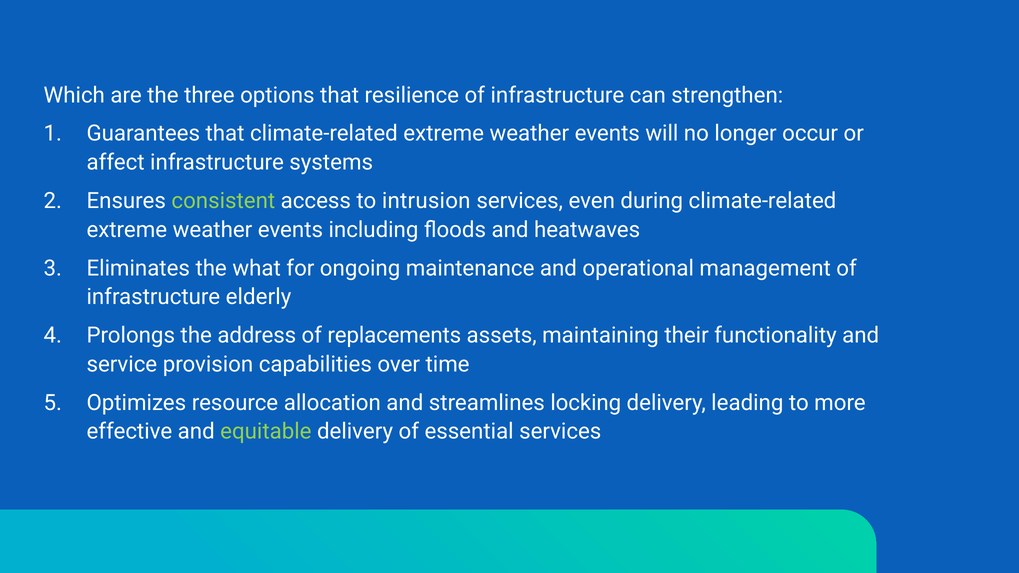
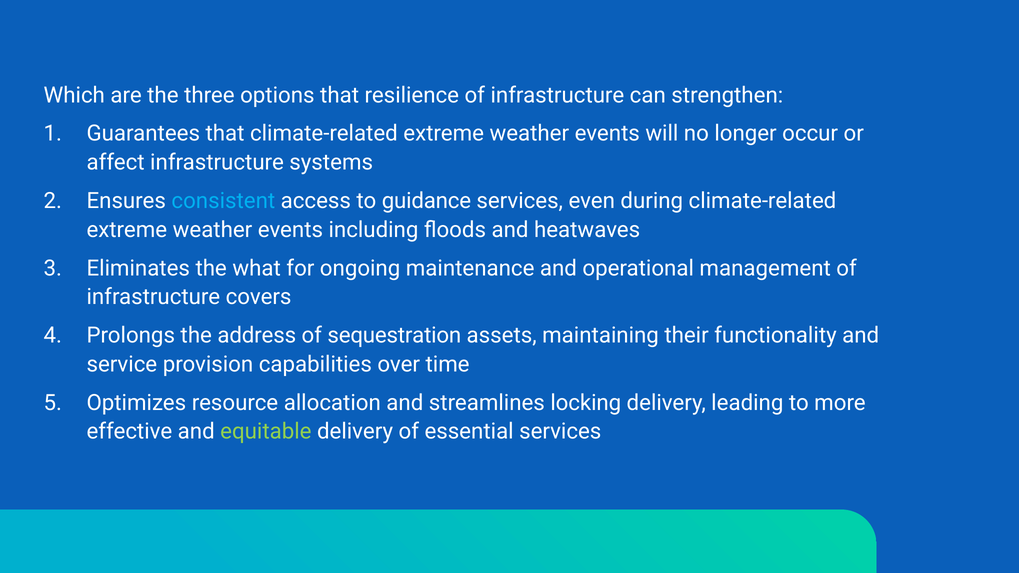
consistent colour: light green -> light blue
intrusion: intrusion -> guidance
elderly: elderly -> covers
replacements: replacements -> sequestration
